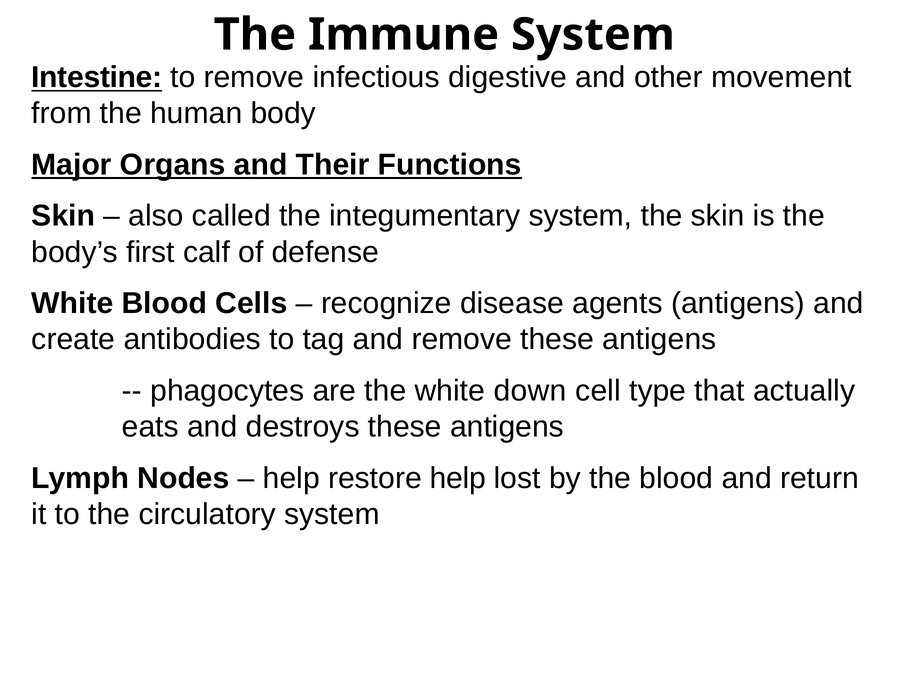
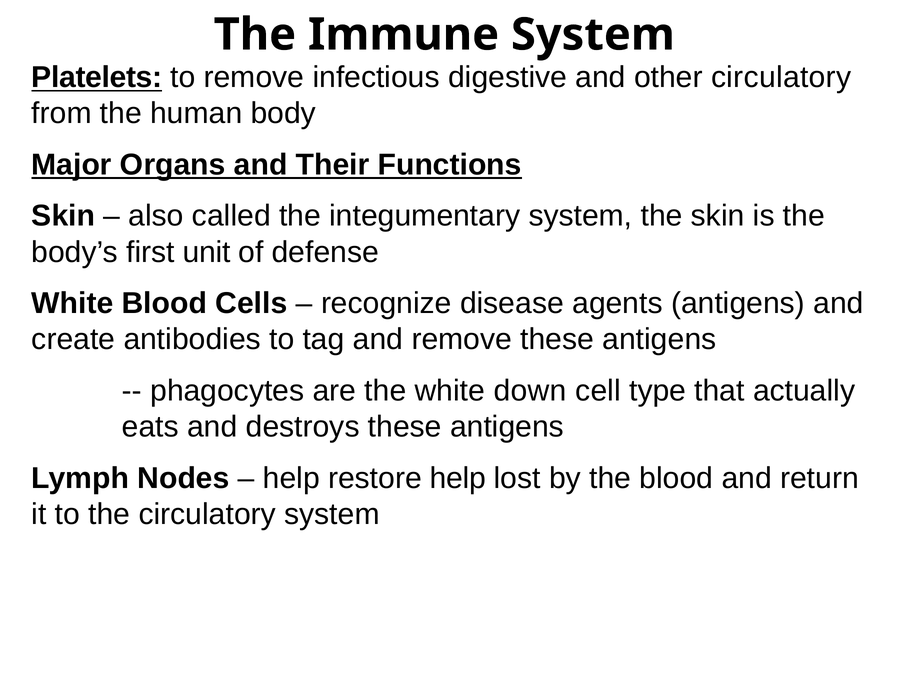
Intestine: Intestine -> Platelets
other movement: movement -> circulatory
calf: calf -> unit
